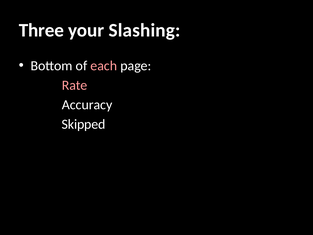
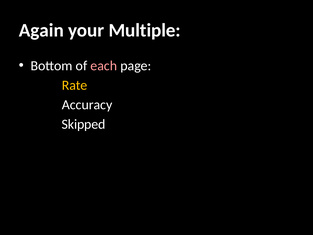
Three: Three -> Again
Slashing: Slashing -> Multiple
Rate colour: pink -> yellow
